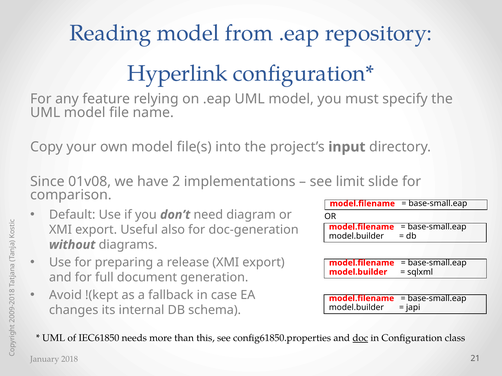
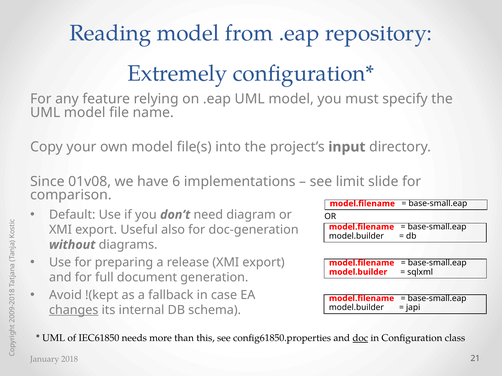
Hyperlink: Hyperlink -> Extremely
have 2: 2 -> 6
changes underline: none -> present
